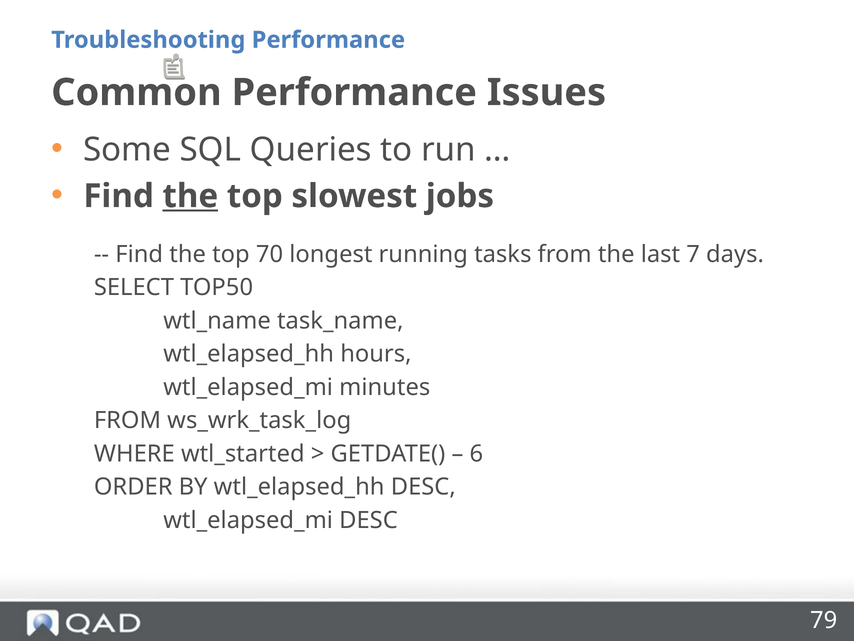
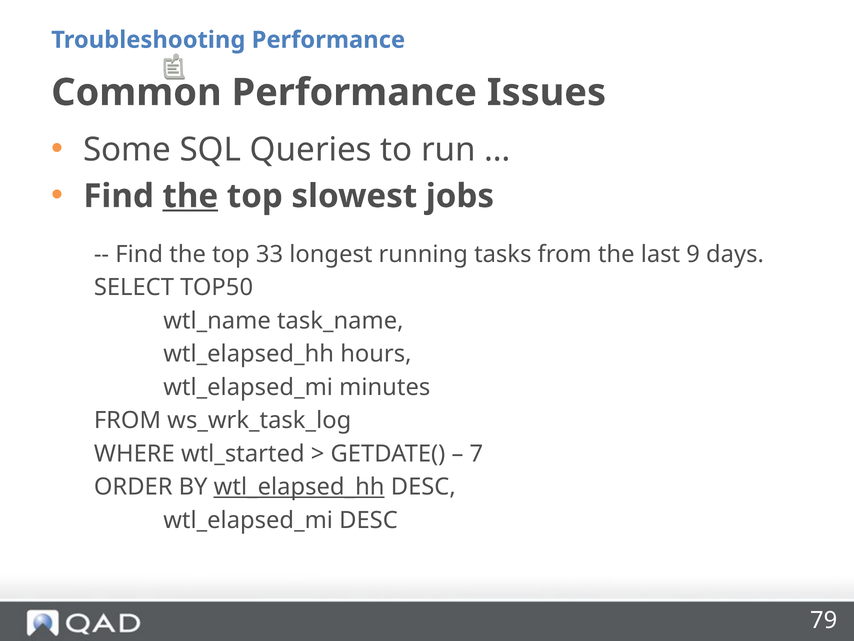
70: 70 -> 33
7: 7 -> 9
6: 6 -> 7
wtl_elapsed_hh at (299, 487) underline: none -> present
